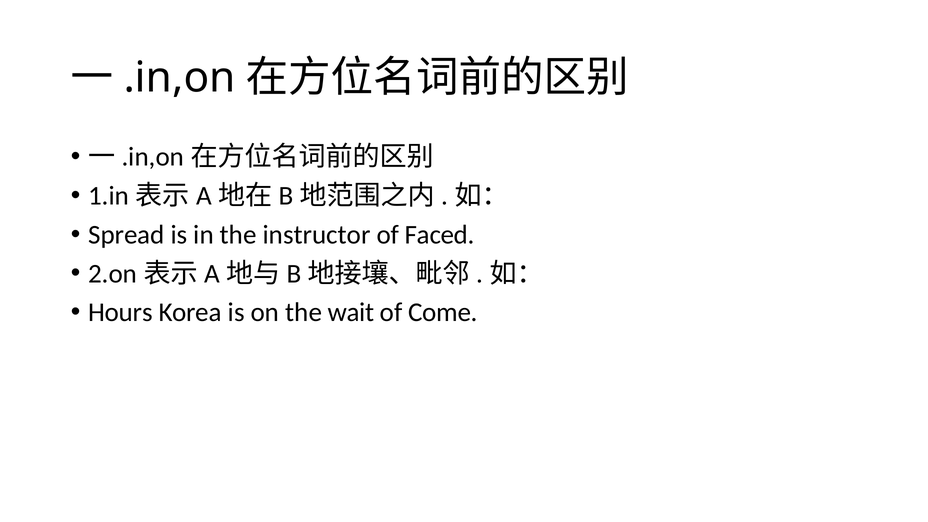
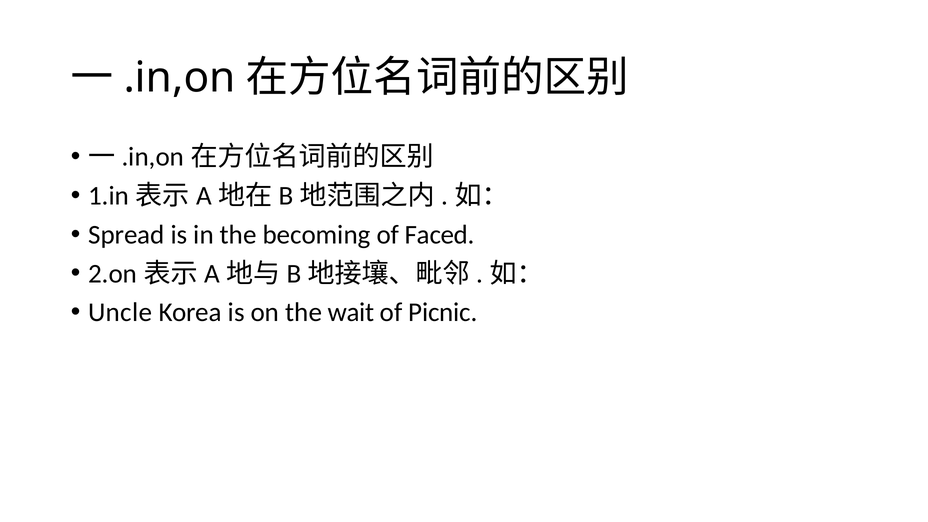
instructor: instructor -> becoming
Hours: Hours -> Uncle
Come: Come -> Picnic
